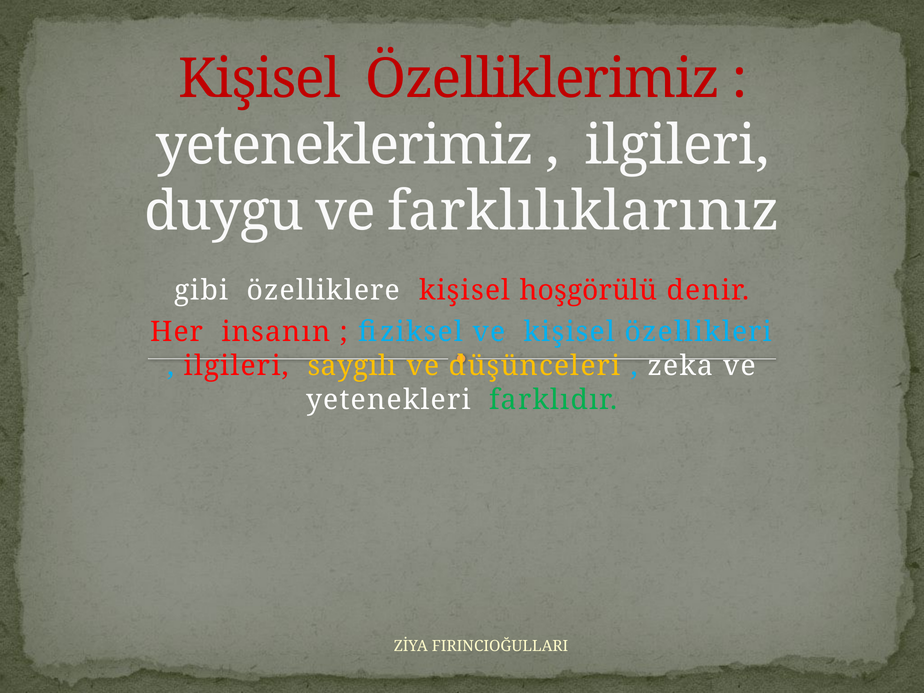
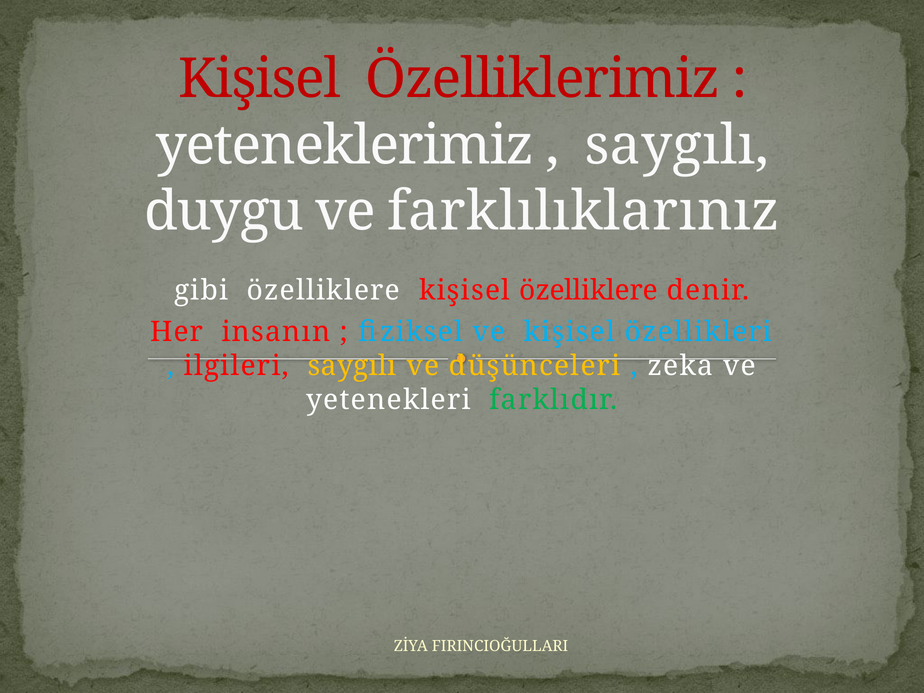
ilgileri at (677, 145): ilgileri -> saygılı
kişisel hoşgörülü: hoşgörülü -> özelliklere
